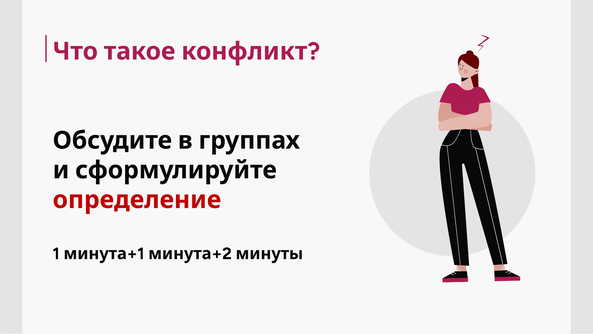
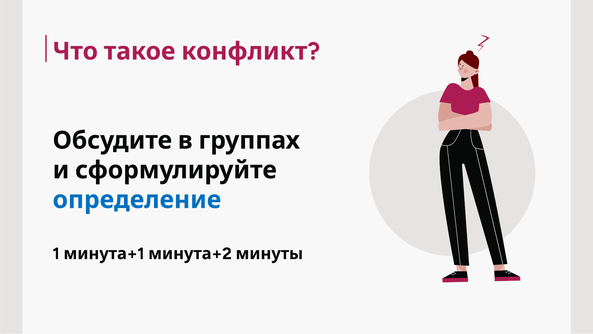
определение colour: red -> blue
